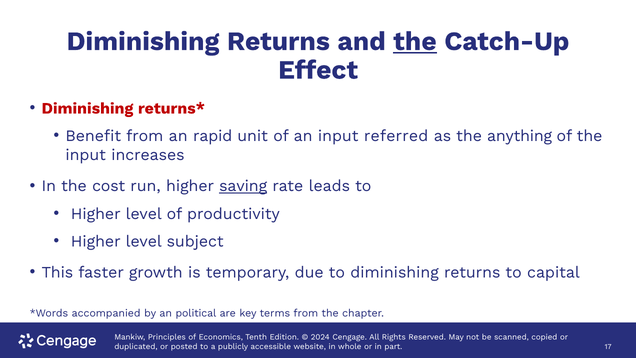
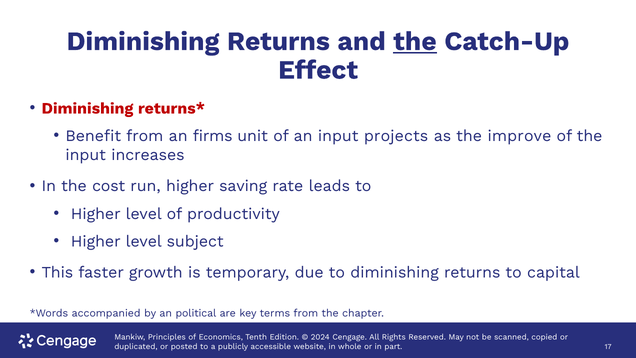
rapid: rapid -> firms
referred: referred -> projects
anything: anything -> improve
saving underline: present -> none
